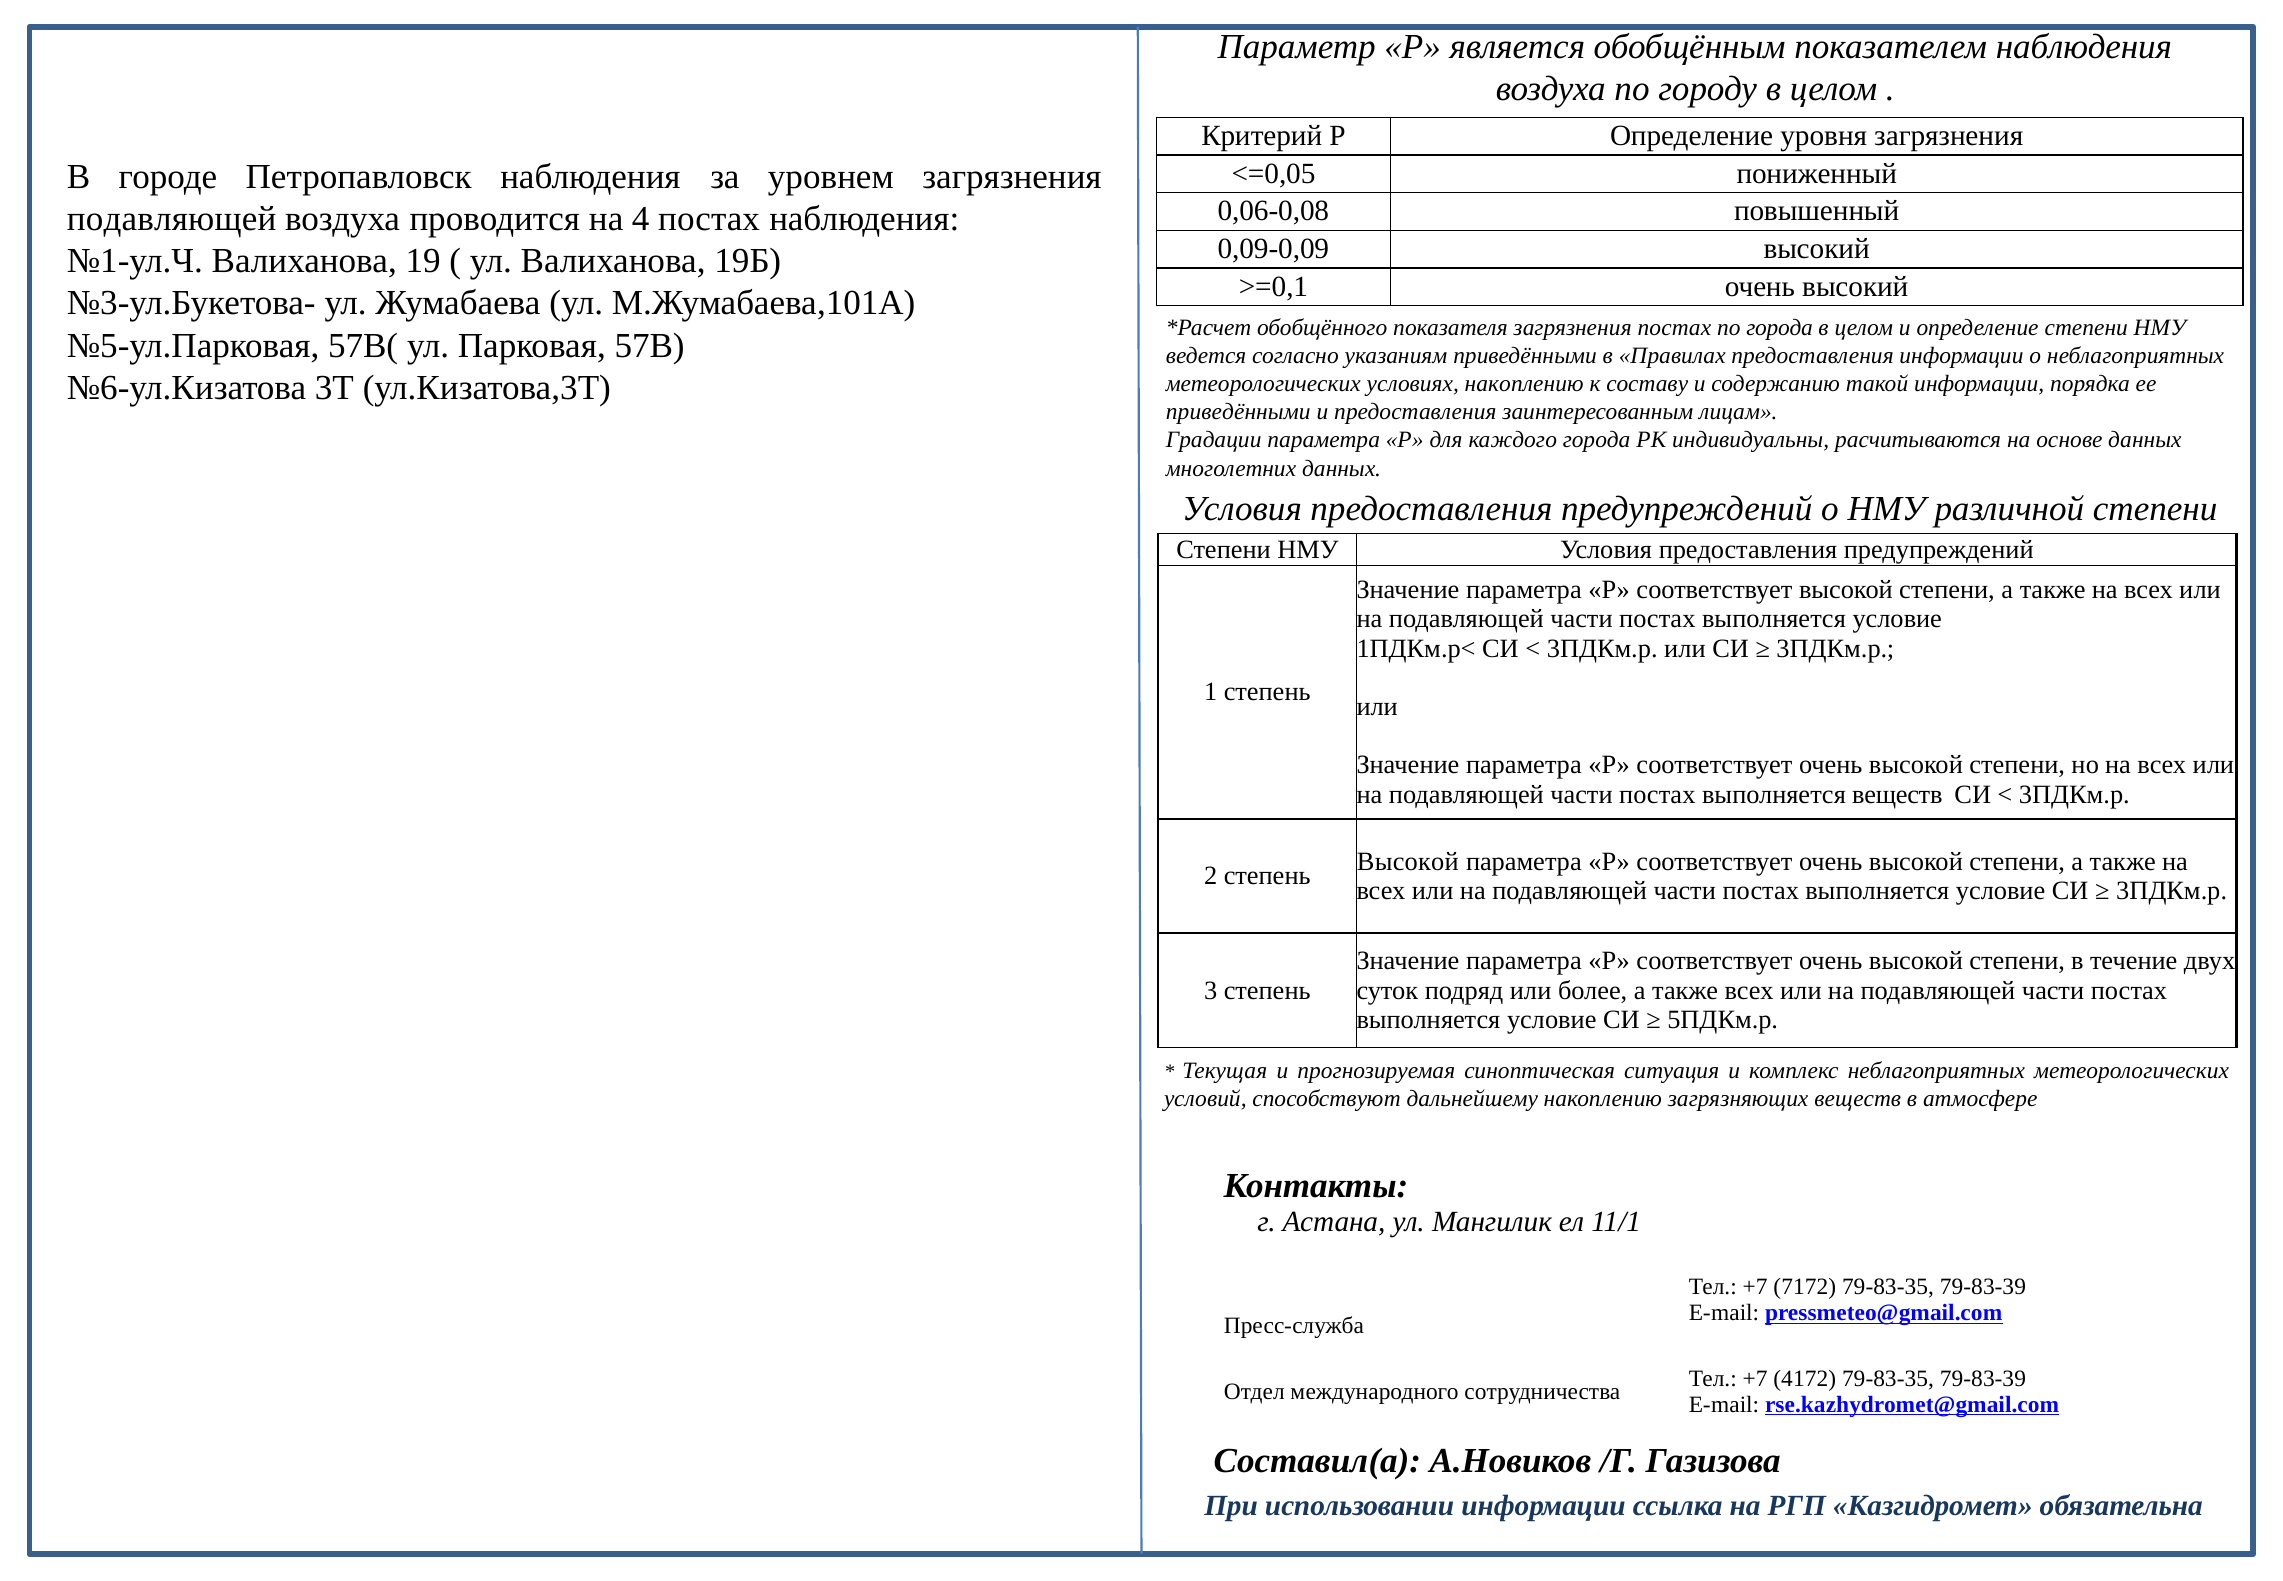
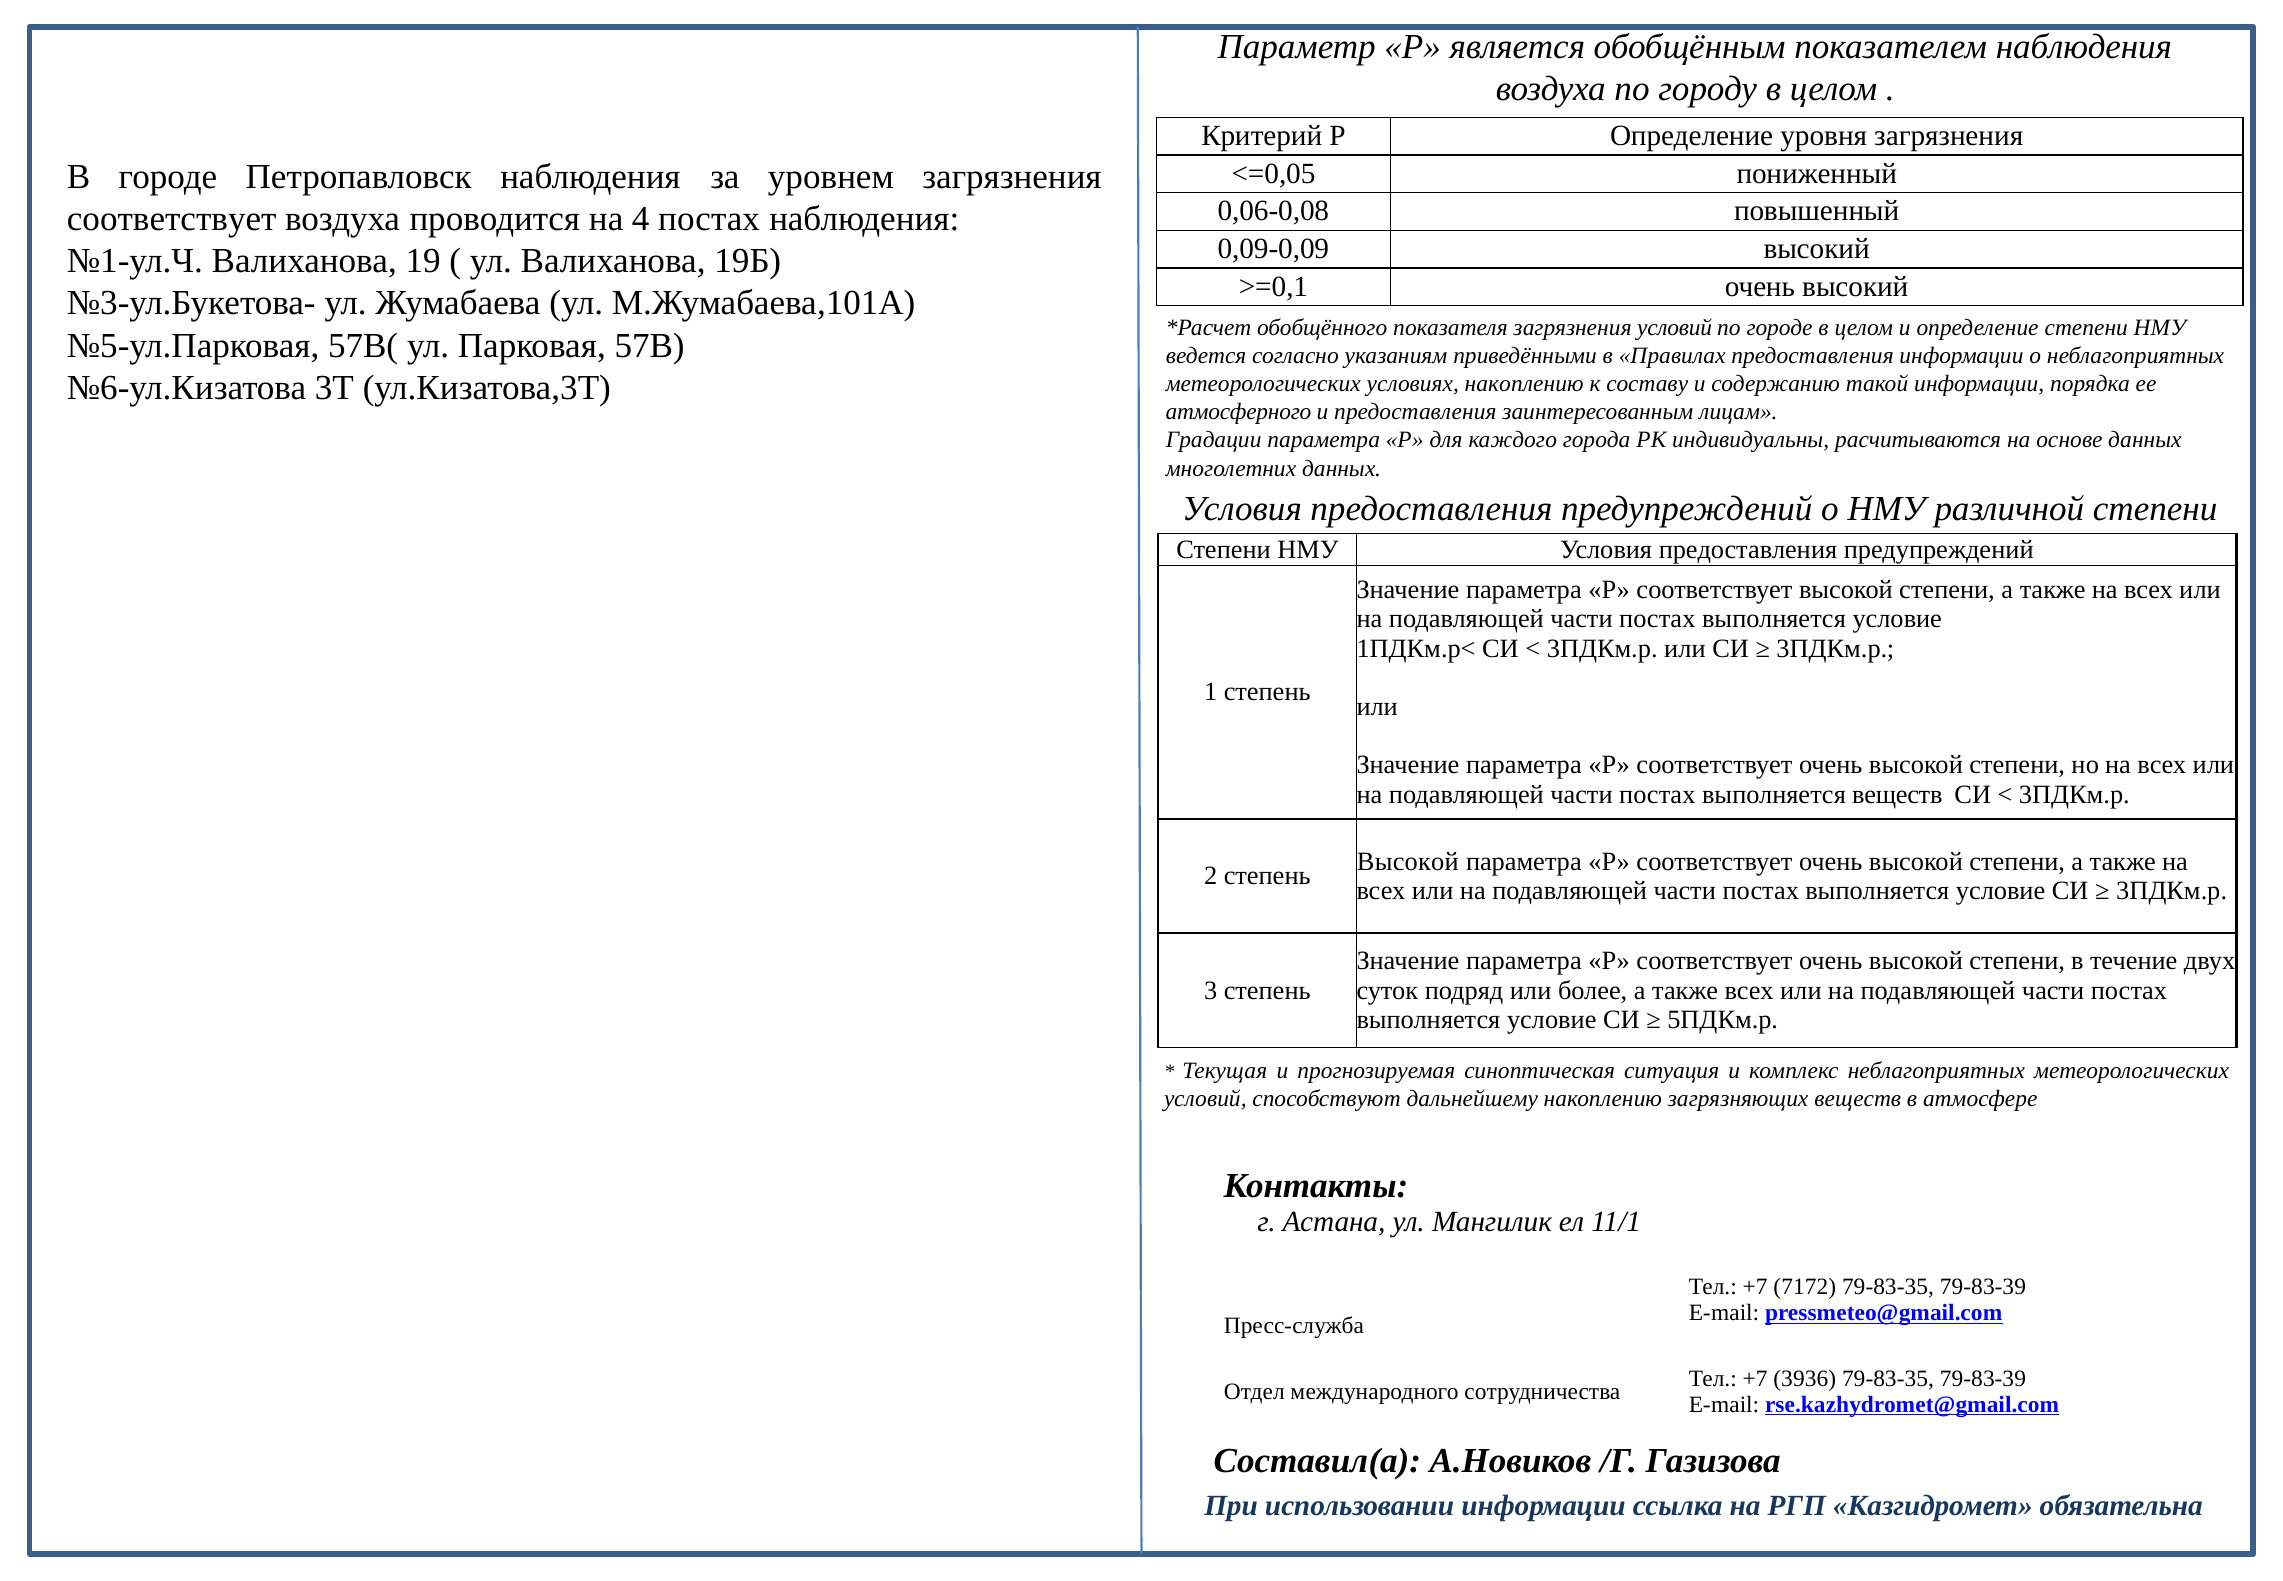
подавляющей at (172, 219): подавляющей -> соответствует
загрязнения постах: постах -> условий
по города: города -> городе
приведёнными at (1238, 412): приведёнными -> атмосферного
4172: 4172 -> 3936
